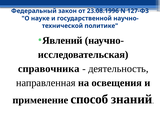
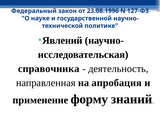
освещения: освещения -> апробация
способ: способ -> форму
